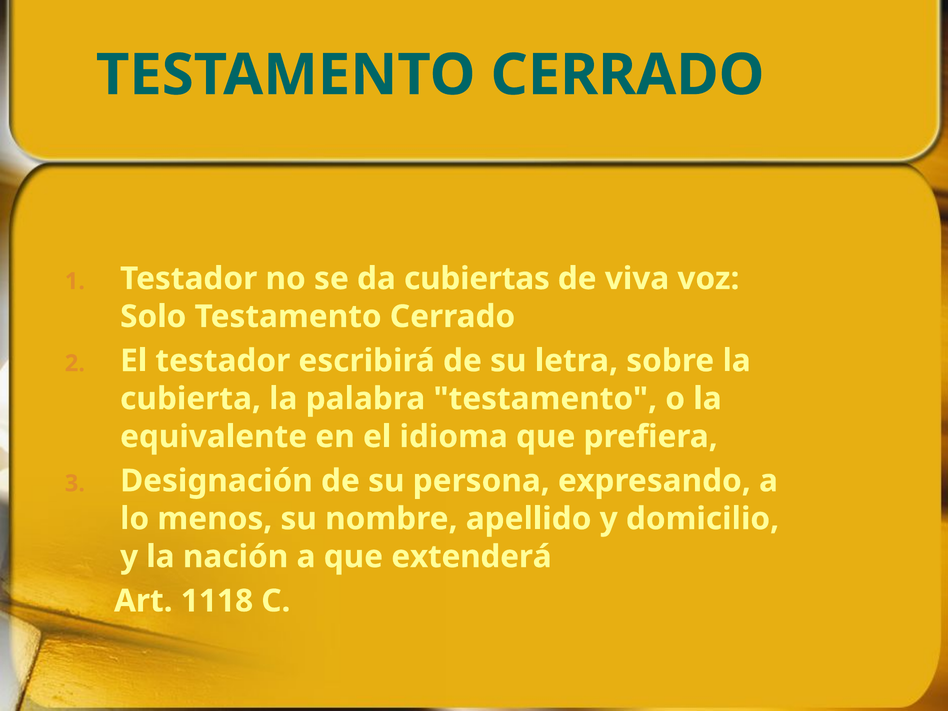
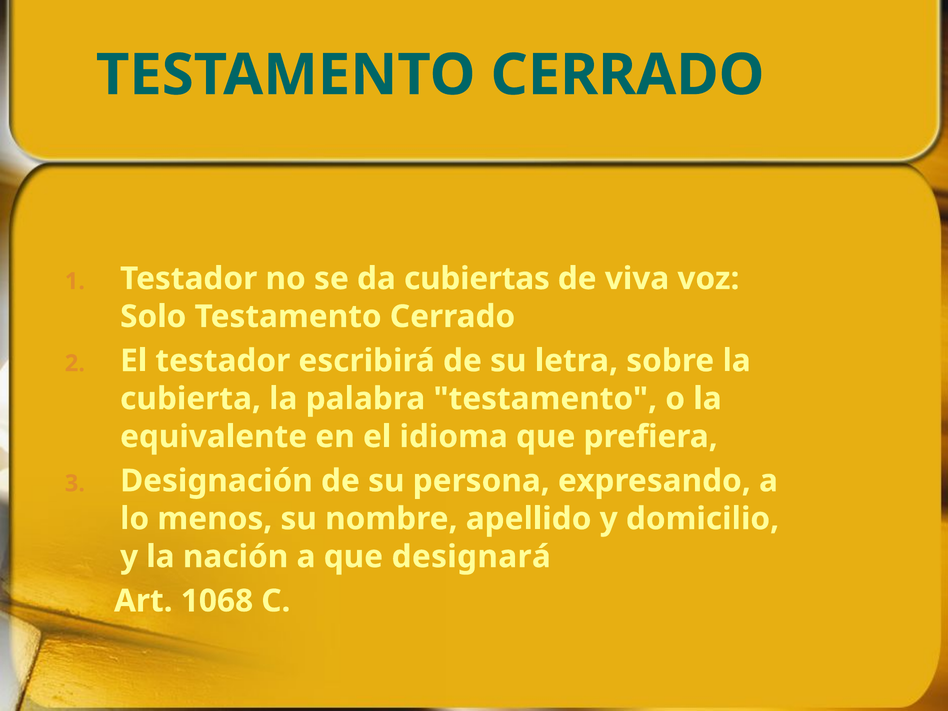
extenderá: extenderá -> designará
1118: 1118 -> 1068
